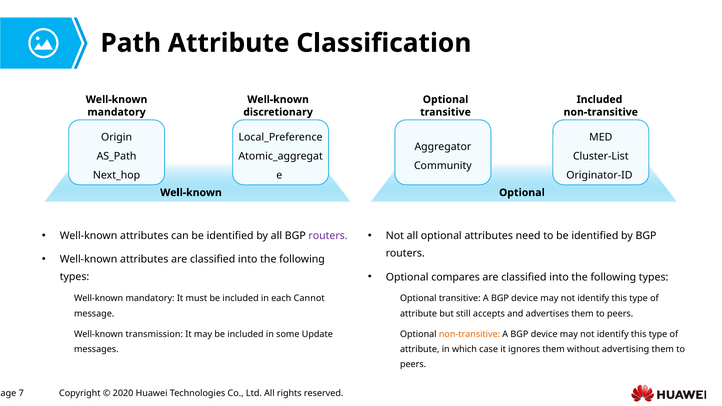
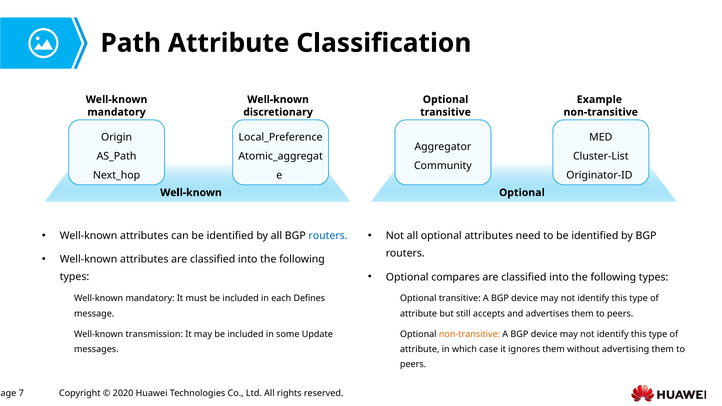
Included at (599, 100): Included -> Example
routers at (328, 236) colour: purple -> blue
Cannot: Cannot -> Defines
